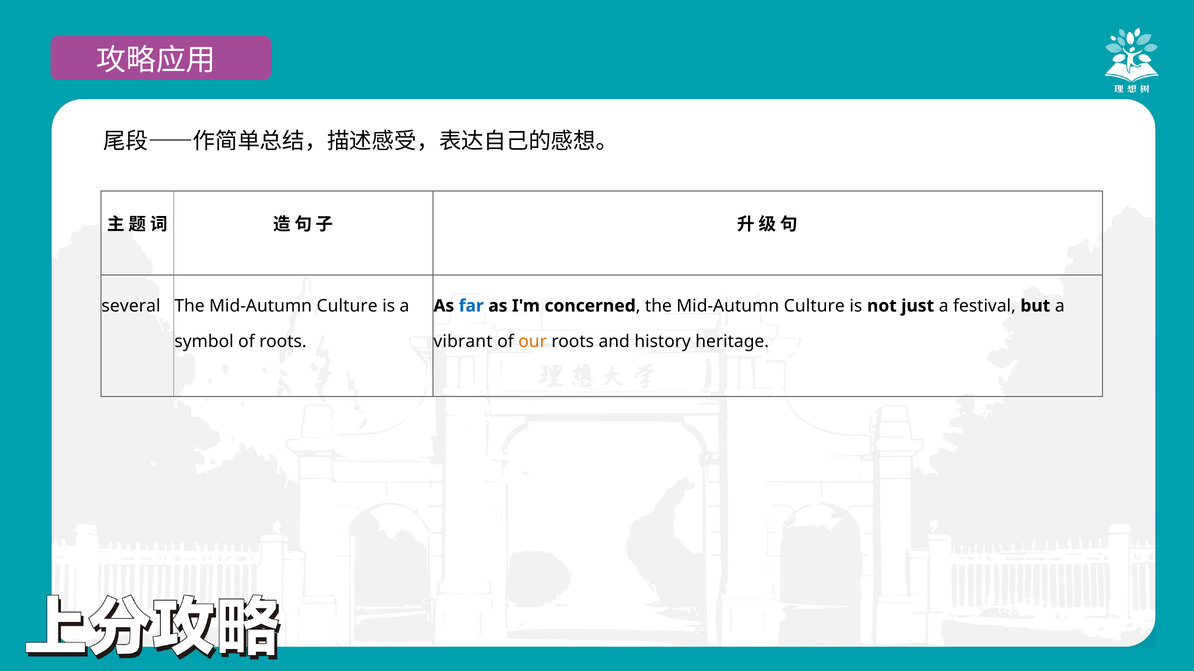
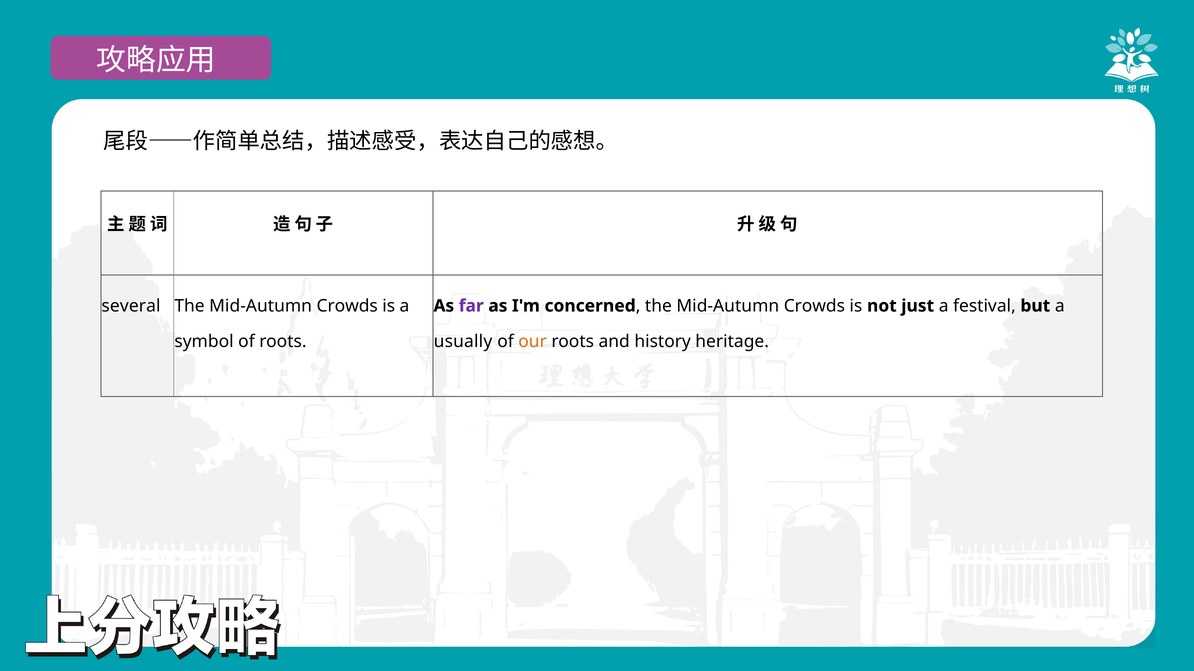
Culture at (347, 306): Culture -> Crowds
far colour: blue -> purple
concerned the Mid-Autumn Culture: Culture -> Crowds
vibrant: vibrant -> usually
